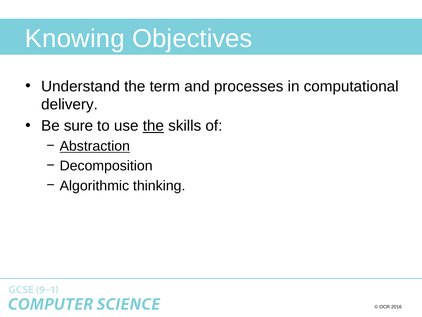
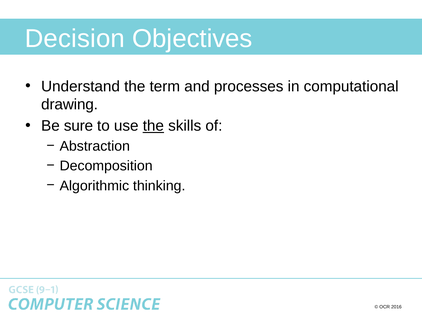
Knowing: Knowing -> Decision
delivery: delivery -> drawing
Abstraction underline: present -> none
